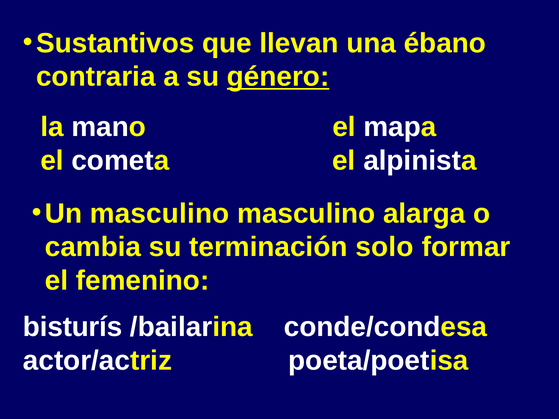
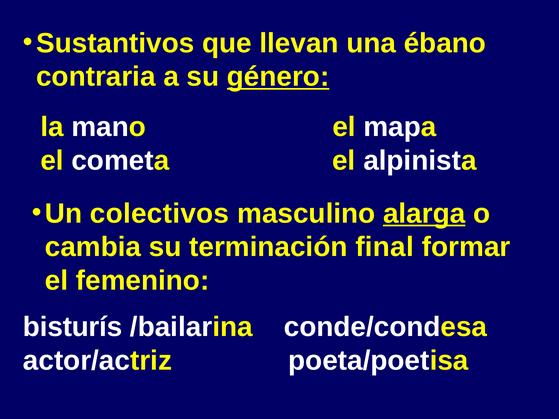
Un masculino: masculino -> colectivos
alarga underline: none -> present
solo: solo -> final
